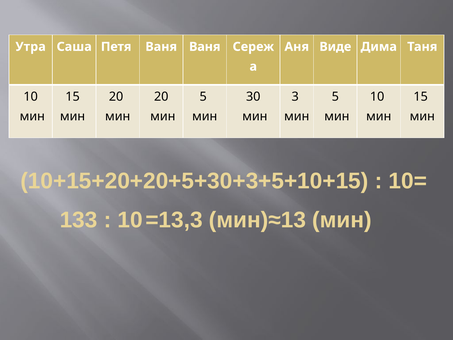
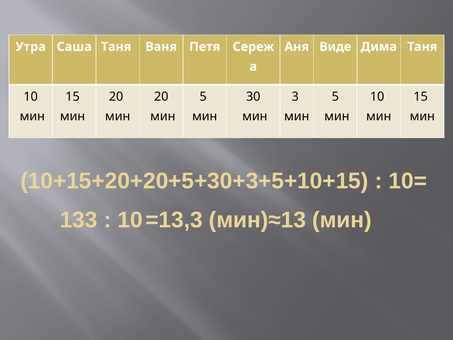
Саша Петя: Петя -> Таня
Ваня Ваня: Ваня -> Петя
